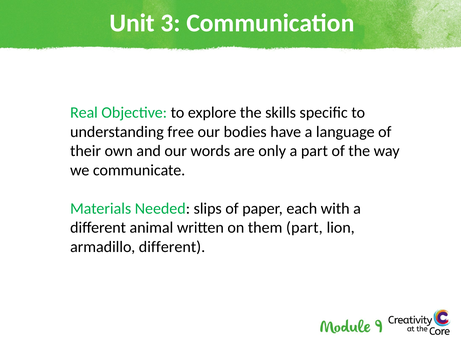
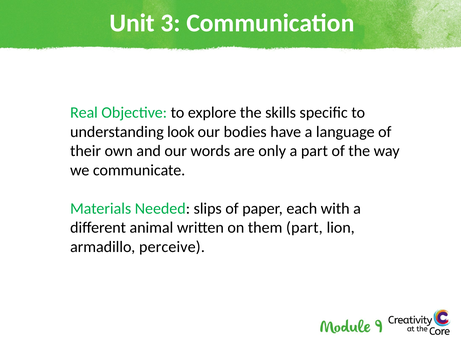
free: free -> look
armadillo different: different -> perceive
